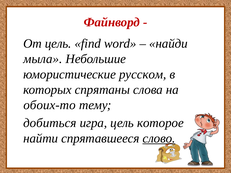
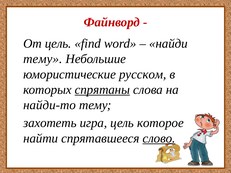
мыла at (43, 59): мыла -> тему
спрятаны underline: none -> present
обоих-то: обоих-то -> найди-то
добиться: добиться -> захотеть
